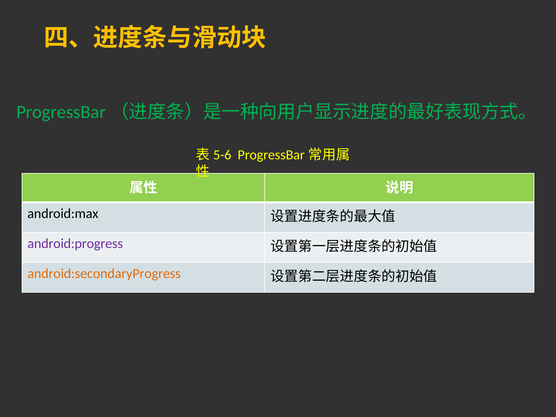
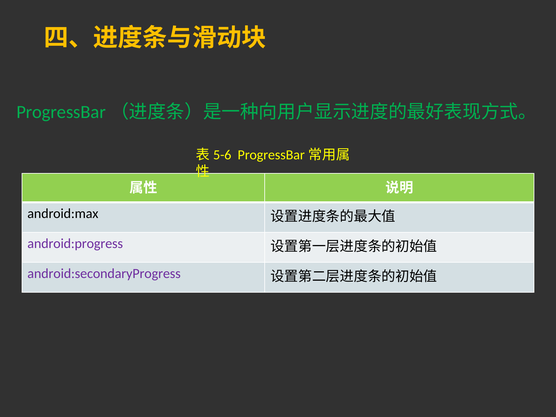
android:secondaryProgress colour: orange -> purple
